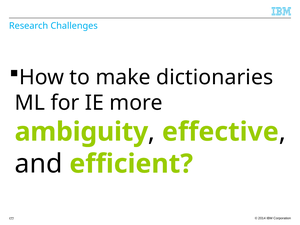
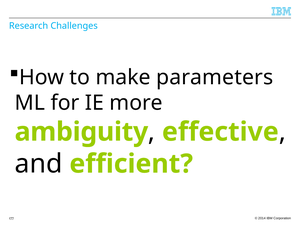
dictionaries: dictionaries -> parameters
